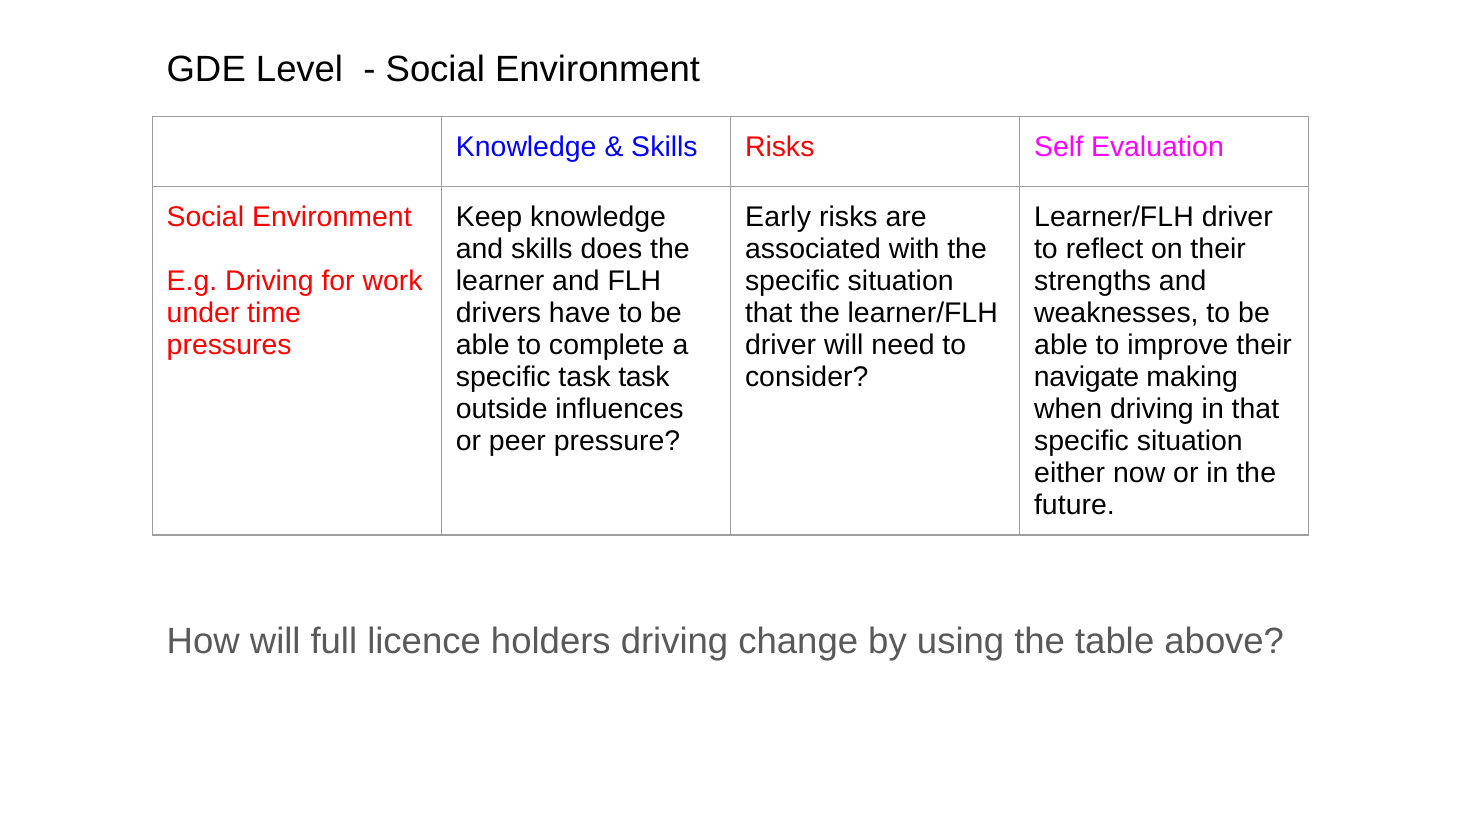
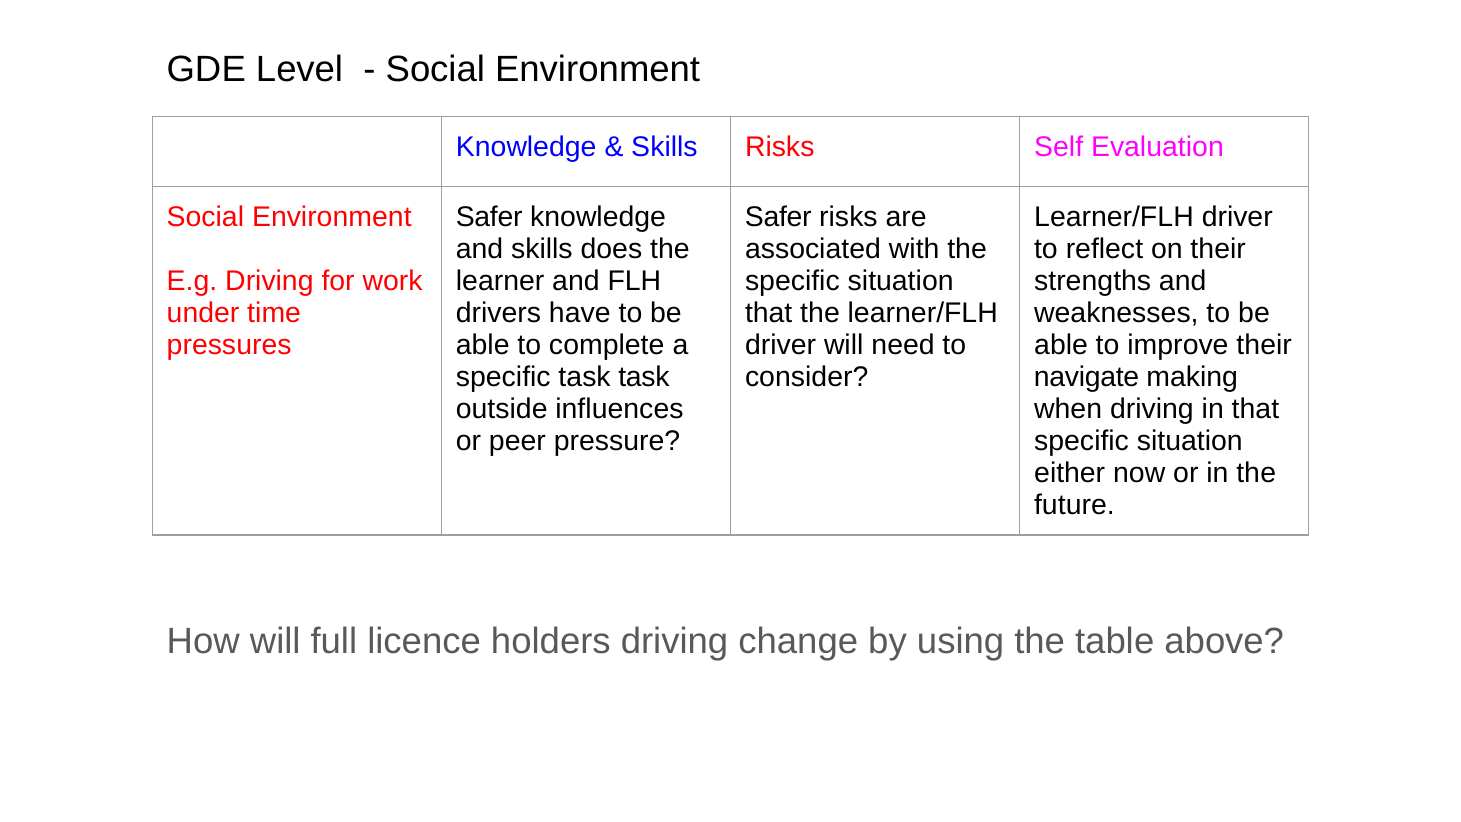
Keep at (489, 217): Keep -> Safer
Early at (778, 217): Early -> Safer
